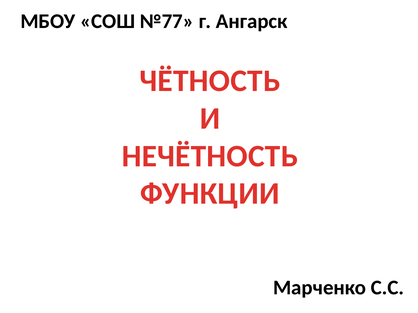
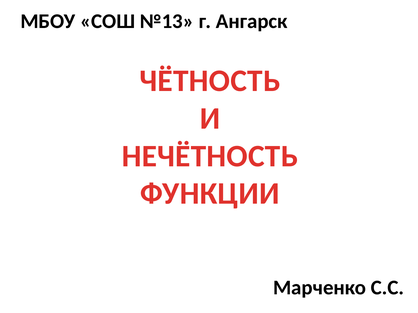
№77: №77 -> №13
